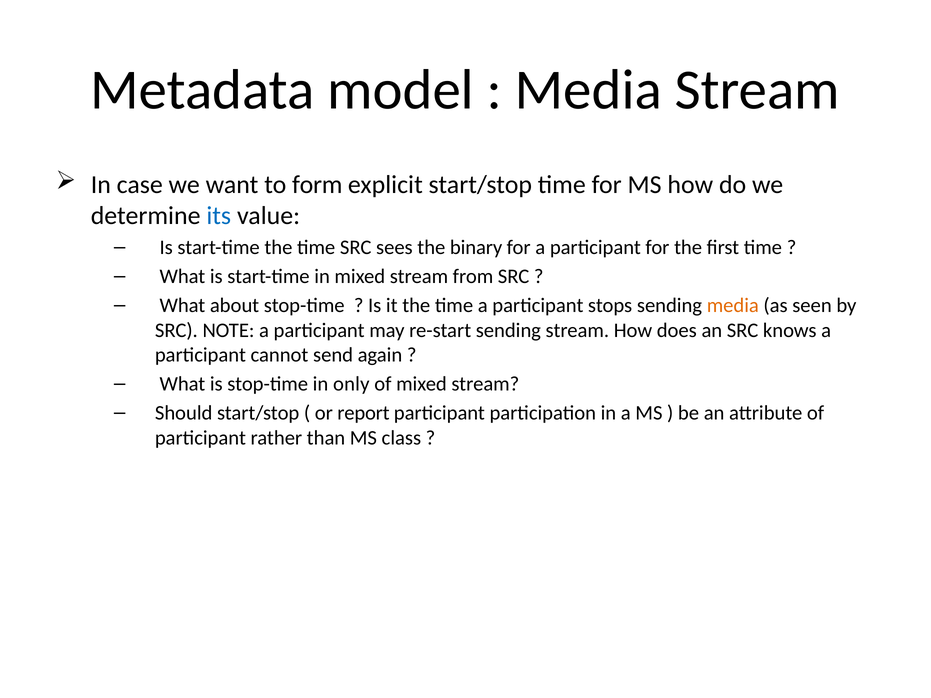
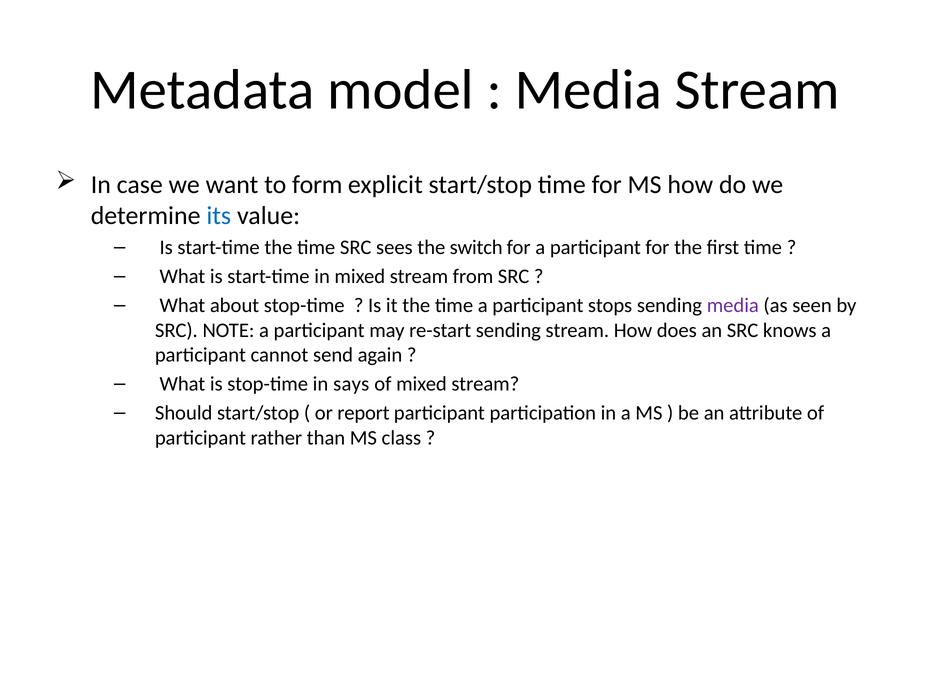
binary: binary -> switch
media at (733, 306) colour: orange -> purple
only: only -> says
